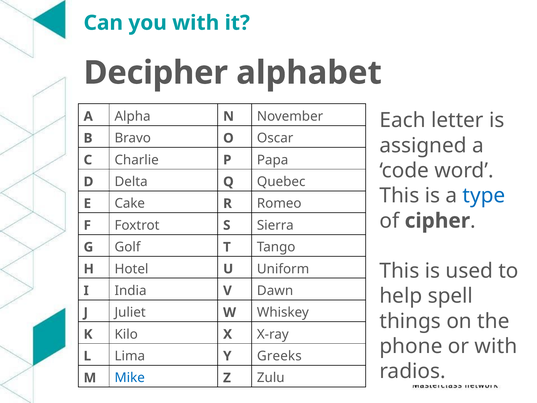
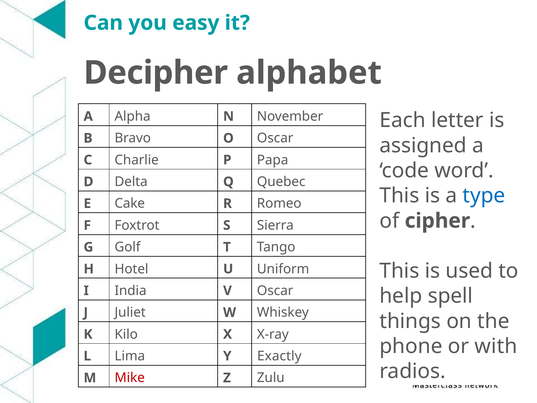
you with: with -> easy
V Dawn: Dawn -> Oscar
Greeks: Greeks -> Exactly
Mike colour: blue -> red
